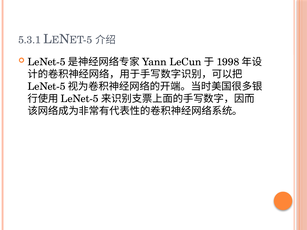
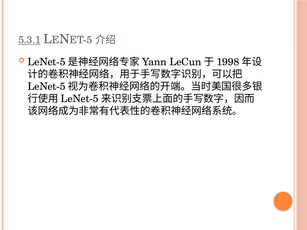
5.3.1 underline: none -> present
